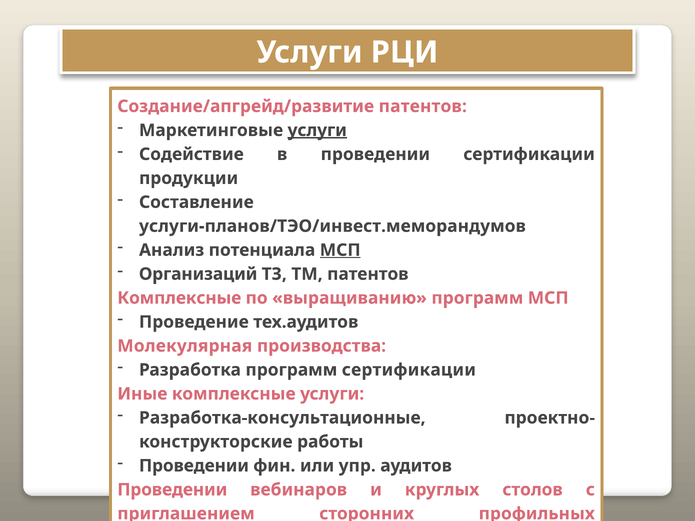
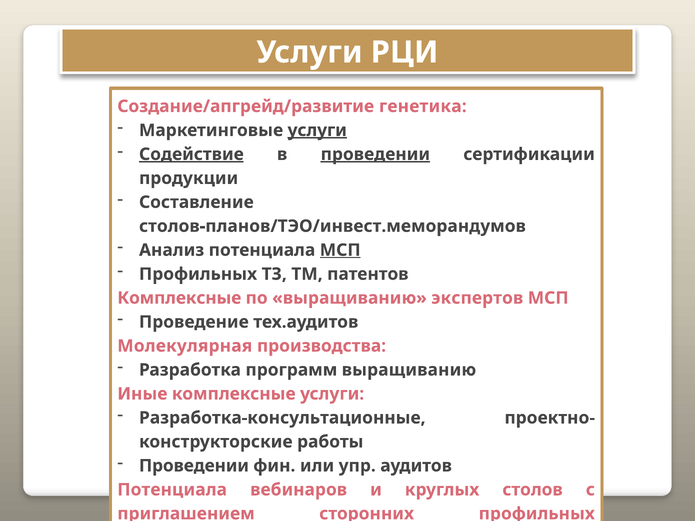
Создание/апгрейд/развитие патентов: патентов -> генетика
Содействие underline: none -> present
проведении at (375, 154) underline: none -> present
услуги-планов/ТЭО/инвест.меморандумов: услуги-планов/ТЭО/инвест.меморандумов -> столов-планов/ТЭО/инвест.меморандумов
Организаций at (198, 274): Организаций -> Профильных
программ at (477, 298): программ -> экспертов
сертификации at (409, 370): сертификации -> выращиванию
Проведении at (172, 490): Проведении -> Потенциала
